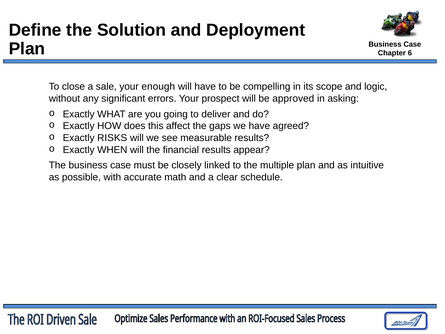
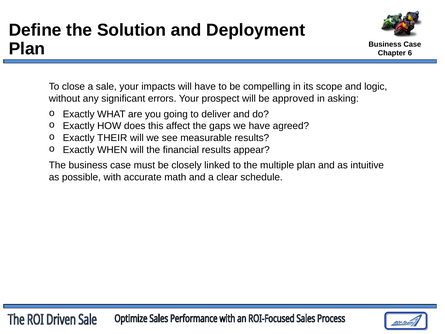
enough: enough -> impacts
RISKS: RISKS -> THEIR
